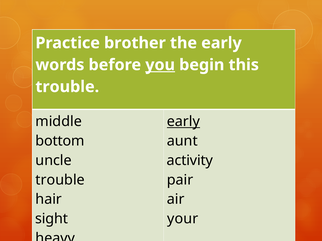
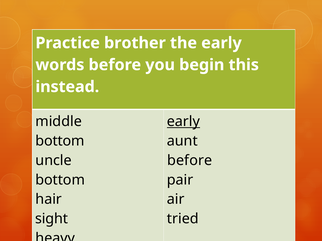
you underline: present -> none
trouble at (67, 87): trouble -> instead
activity at (190, 161): activity -> before
trouble at (60, 180): trouble -> bottom
your: your -> tried
